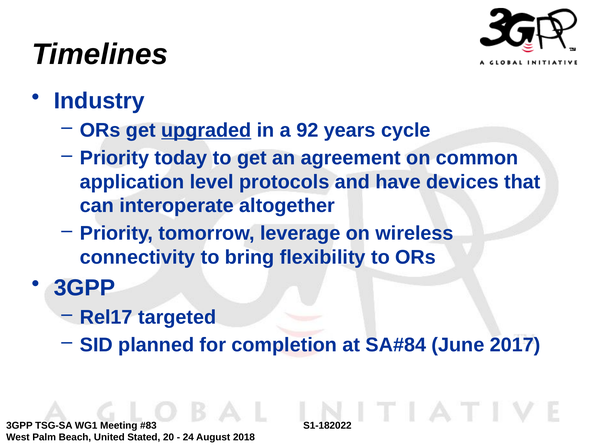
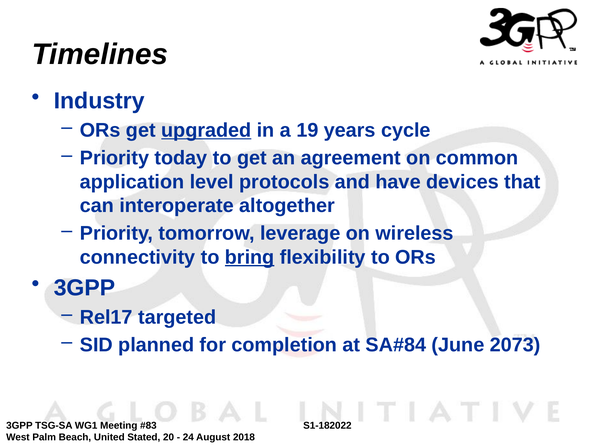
92: 92 -> 19
bring underline: none -> present
2017: 2017 -> 2073
